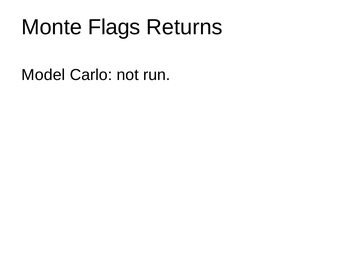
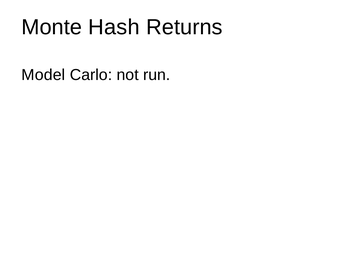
Flags: Flags -> Hash
